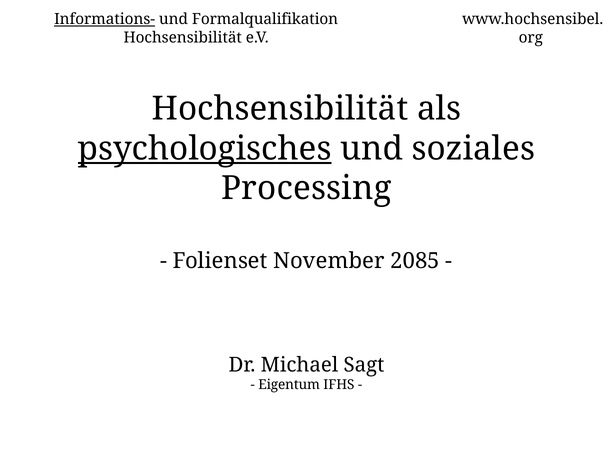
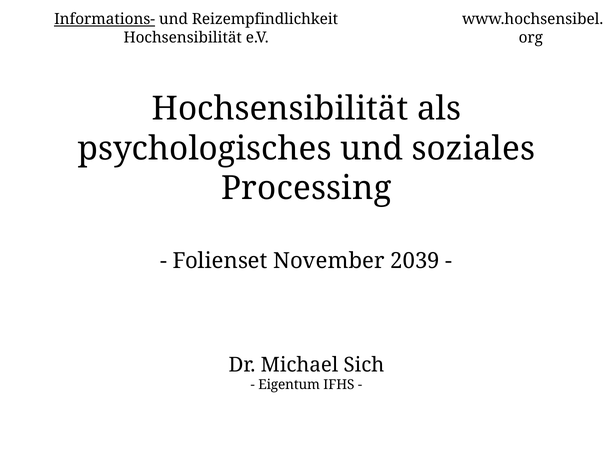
Formalqualifikation: Formalqualifikation -> Reizempfindlichkeit
psychologisches underline: present -> none
2085: 2085 -> 2039
Sagt: Sagt -> Sich
